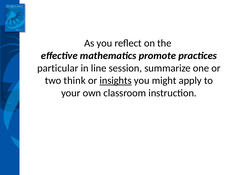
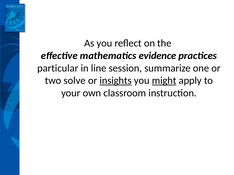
promote: promote -> evidence
think: think -> solve
might underline: none -> present
